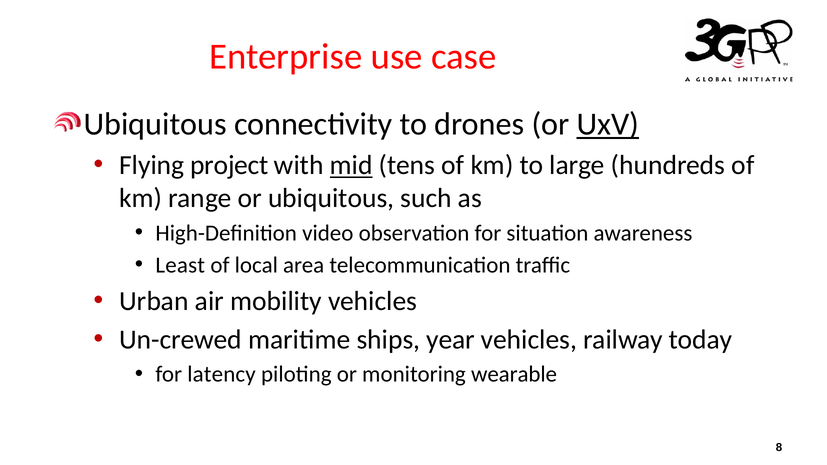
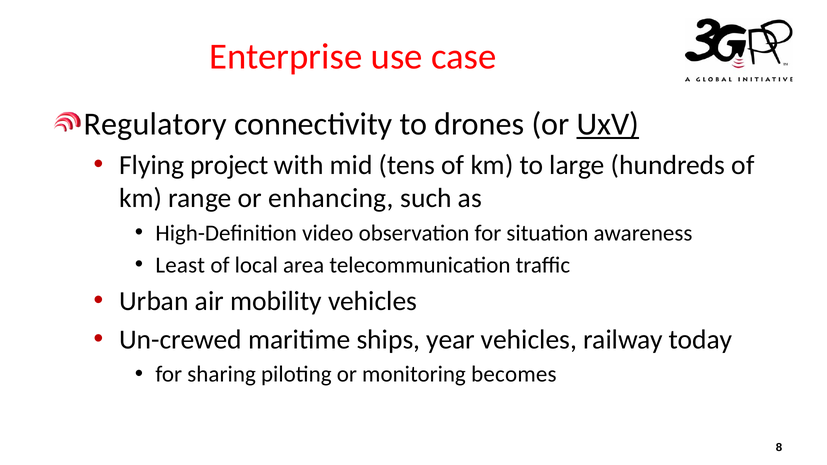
Ubiquitous at (155, 124): Ubiquitous -> Regulatory
mid underline: present -> none
or ubiquitous: ubiquitous -> enhancing
latency: latency -> sharing
wearable: wearable -> becomes
